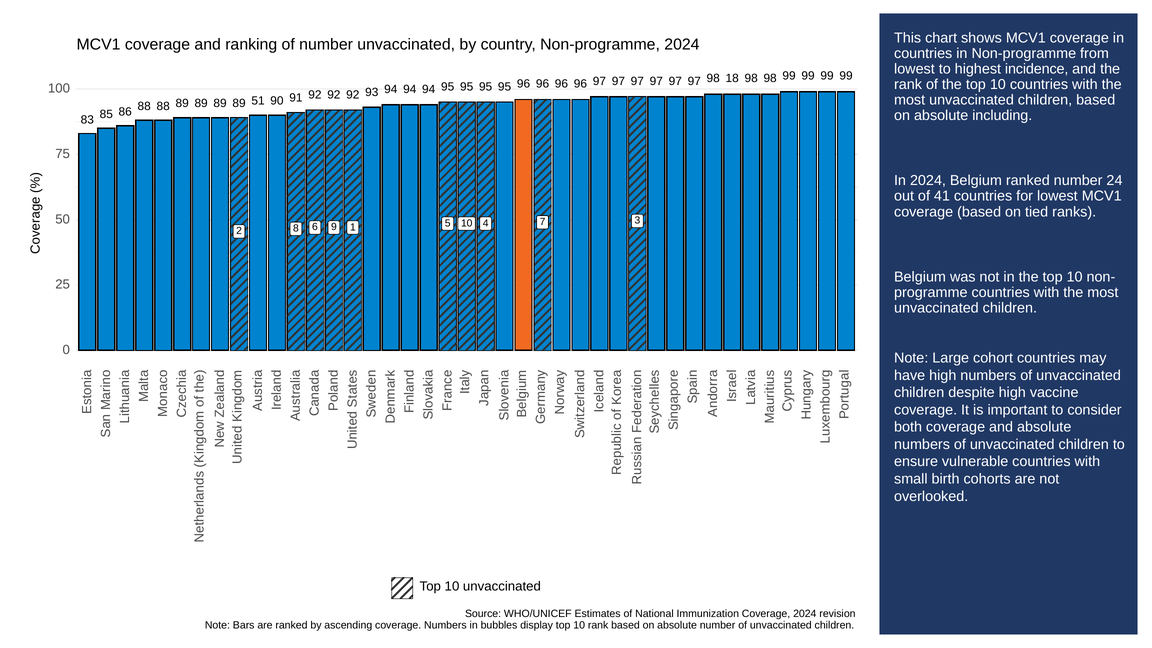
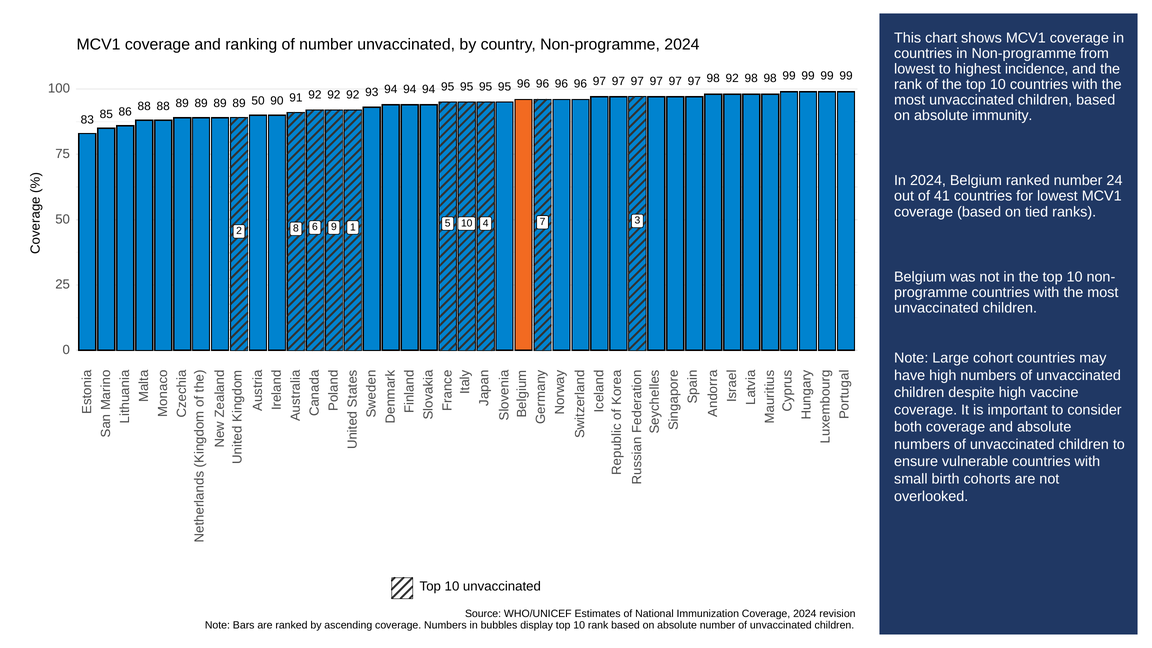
97 18: 18 -> 92
89 51: 51 -> 50
including: including -> immunity
